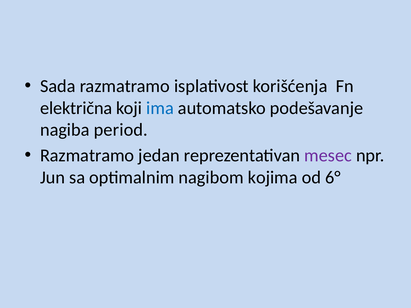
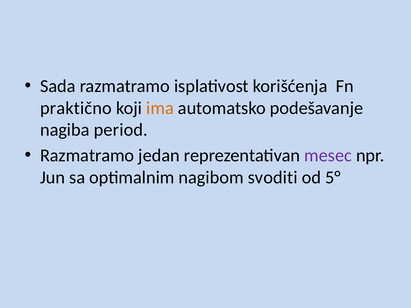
električna: električna -> praktično
ima colour: blue -> orange
kojima: kojima -> svoditi
6°: 6° -> 5°
